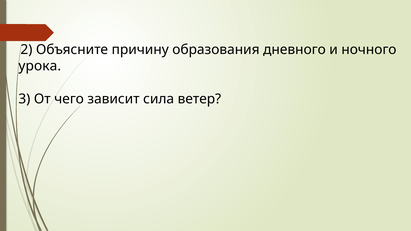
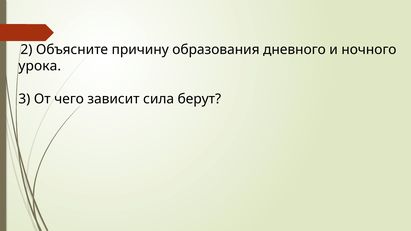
ветер: ветер -> берут
